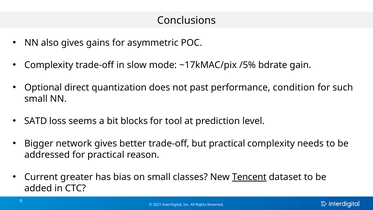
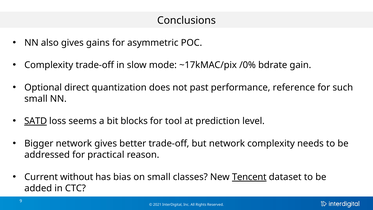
/5%: /5% -> /0%
condition: condition -> reference
SATD underline: none -> present
but practical: practical -> network
greater: greater -> without
